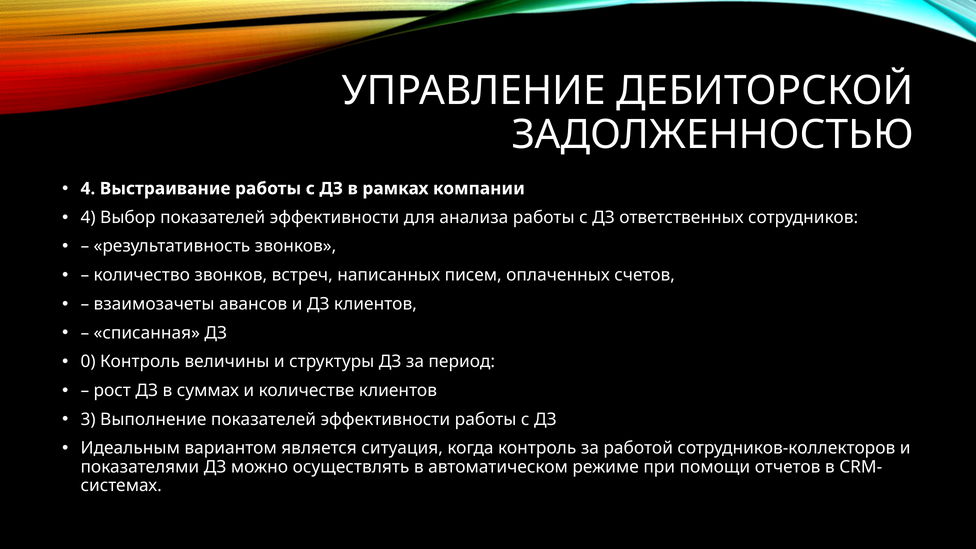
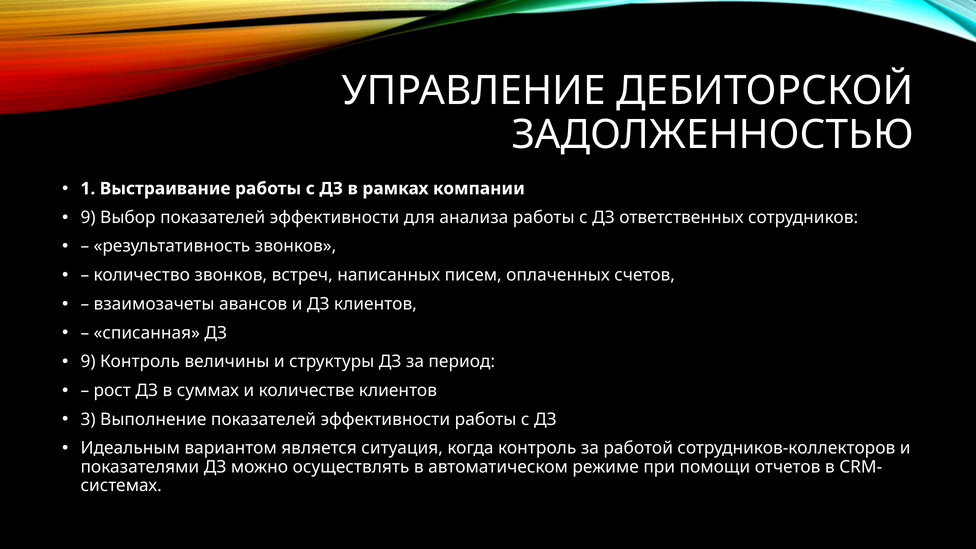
4 at (88, 189): 4 -> 1
4 at (88, 217): 4 -> 9
0 at (88, 362): 0 -> 9
